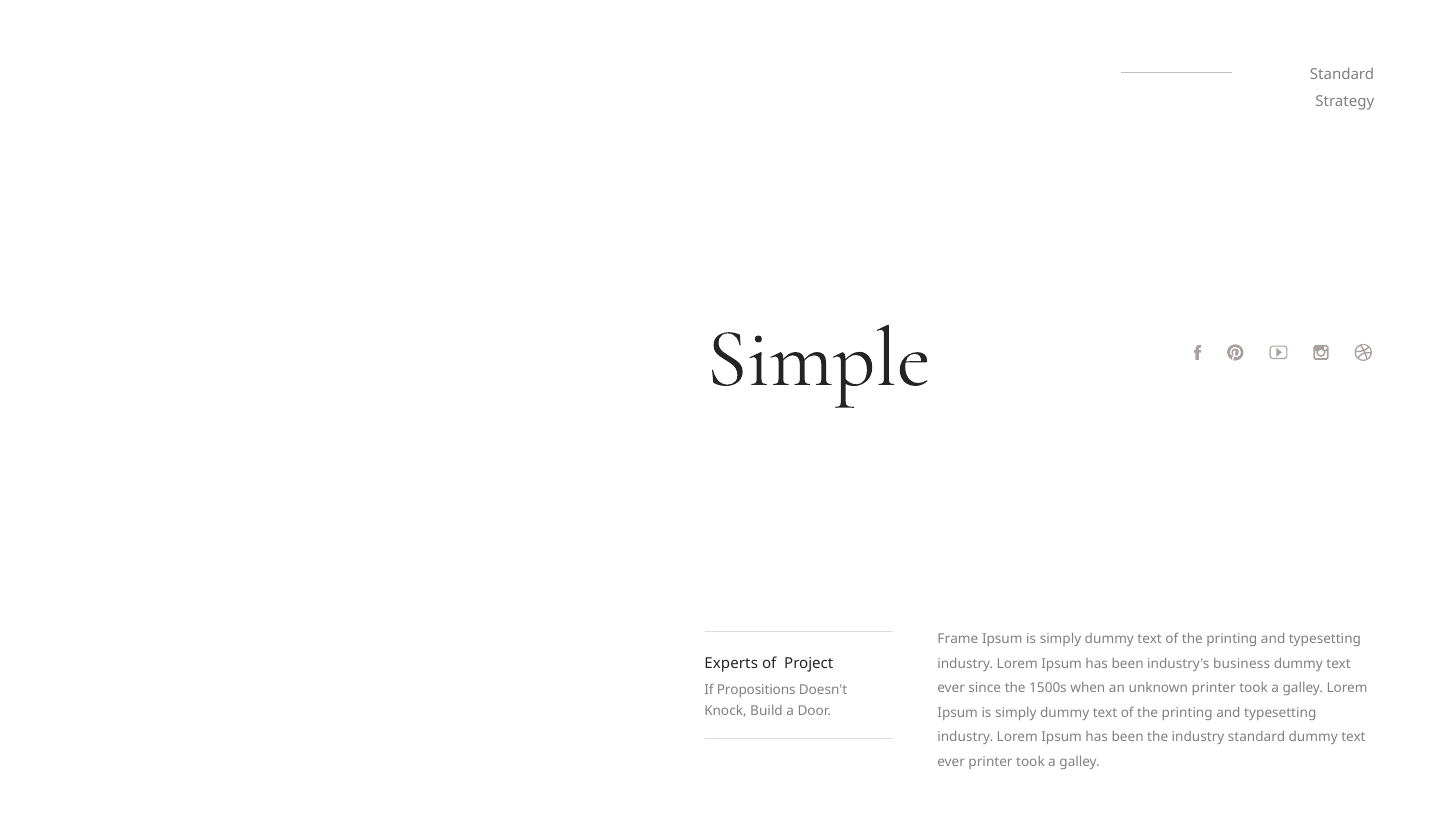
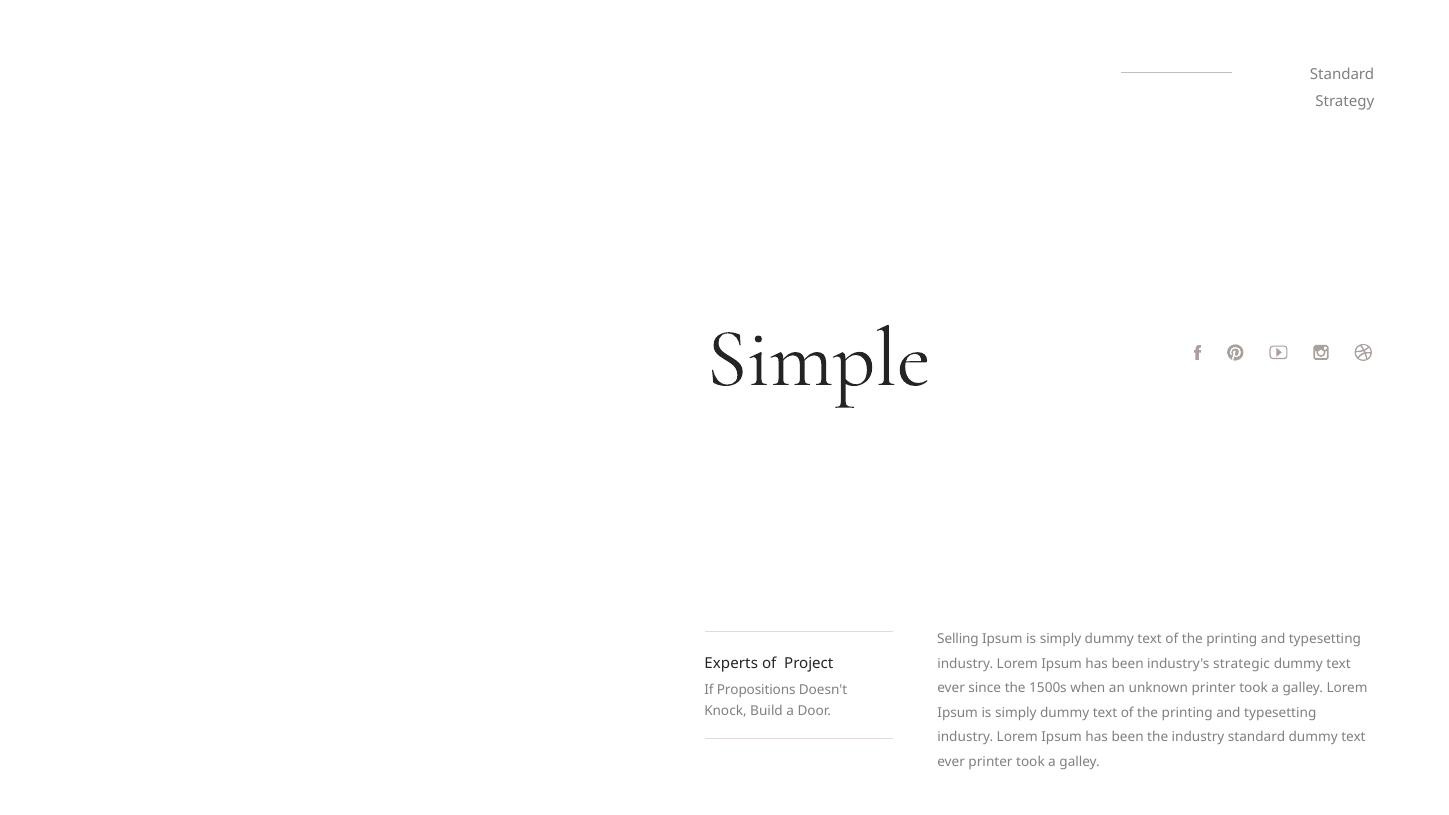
Frame: Frame -> Selling
business: business -> strategic
